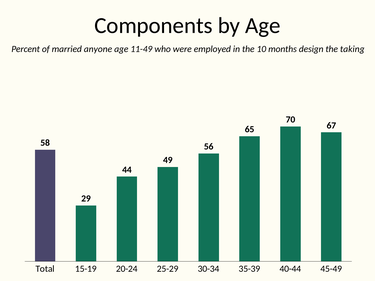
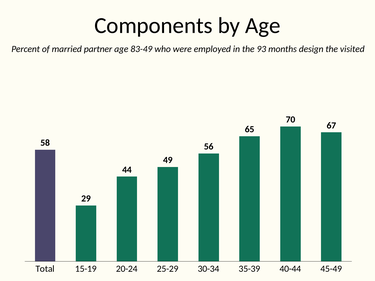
anyone: anyone -> partner
11-49: 11-49 -> 83-49
10: 10 -> 93
taking: taking -> visited
